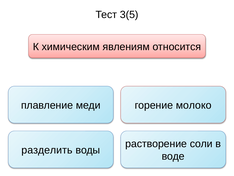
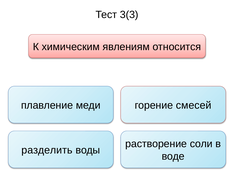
3(5: 3(5 -> 3(3
молоко: молоко -> смесей
